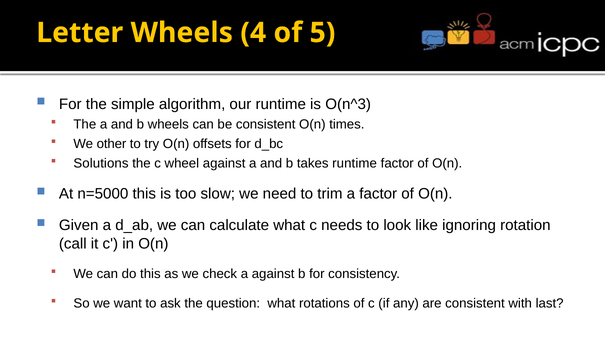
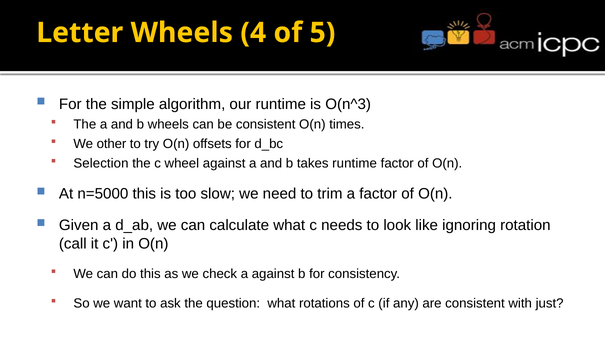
Solutions: Solutions -> Selection
last: last -> just
